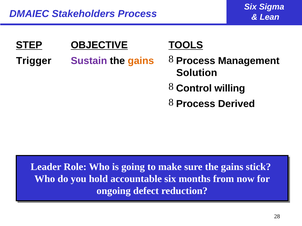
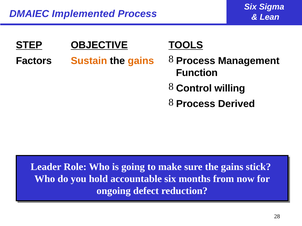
Stakeholders: Stakeholders -> Implemented
Trigger: Trigger -> Factors
Sustain colour: purple -> orange
Solution: Solution -> Function
